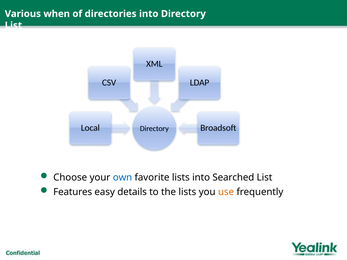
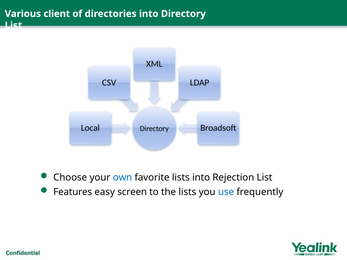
when: when -> client
Searched: Searched -> Rejection
details: details -> screen
use colour: orange -> blue
